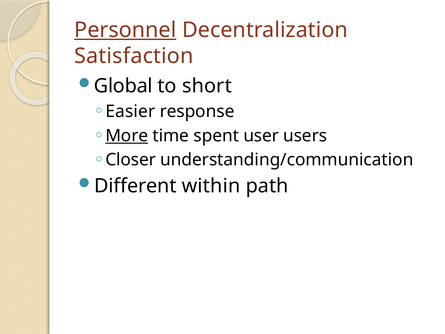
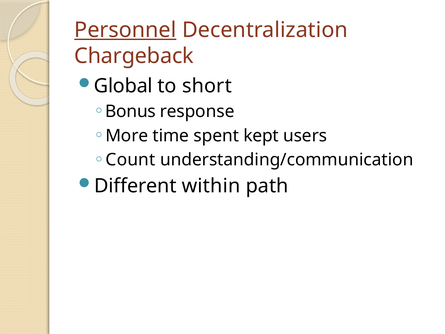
Satisfaction: Satisfaction -> Chargeback
Easier: Easier -> Bonus
More underline: present -> none
user: user -> kept
Closer: Closer -> Count
